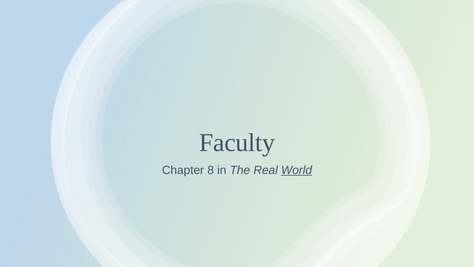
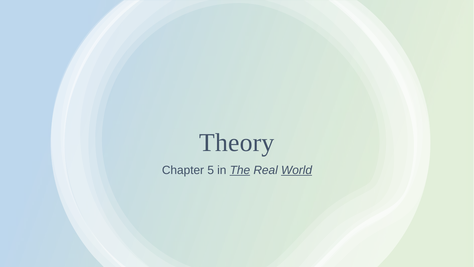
Faculty: Faculty -> Theory
8: 8 -> 5
The underline: none -> present
